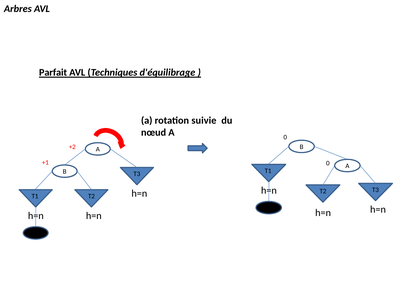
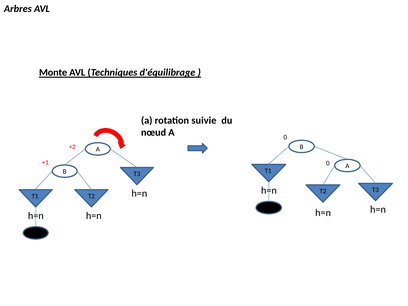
Parfait: Parfait -> Monte
